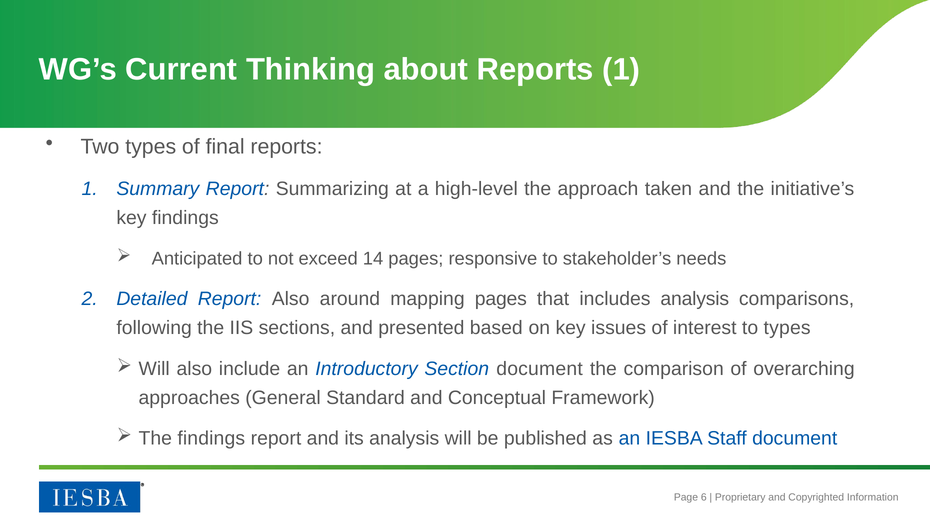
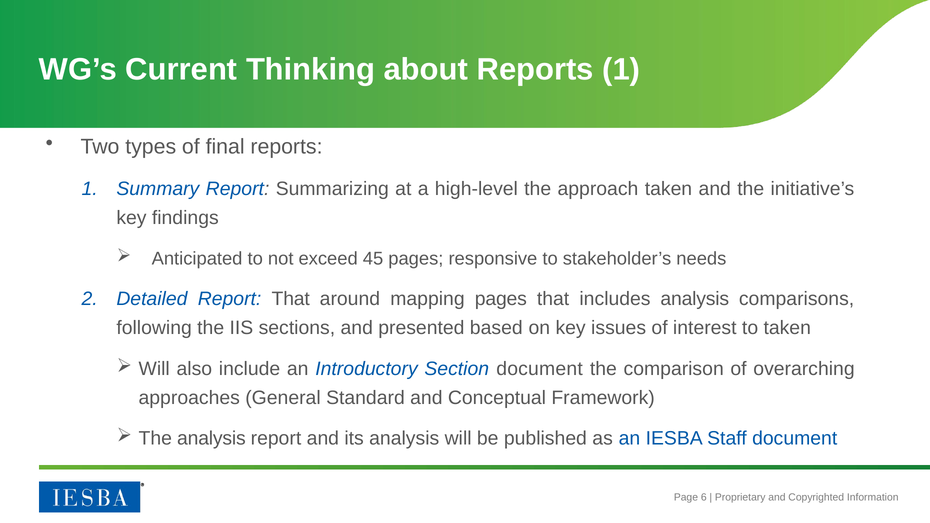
14: 14 -> 45
Report Also: Also -> That
to types: types -> taken
The findings: findings -> analysis
